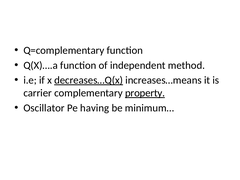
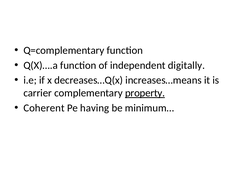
method: method -> digitally
decreases…Q(x underline: present -> none
Oscillator: Oscillator -> Coherent
